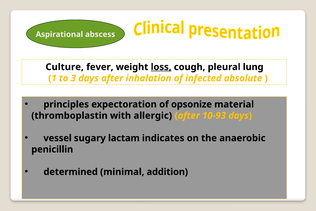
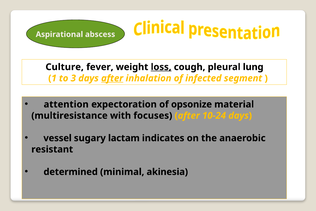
after at (112, 78) underline: none -> present
absolute: absolute -> segment
principles: principles -> attention
thromboplastin: thromboplastin -> multiresistance
allergic: allergic -> focuses
10-93: 10-93 -> 10-24
penicillin: penicillin -> resistant
addition: addition -> akinesia
